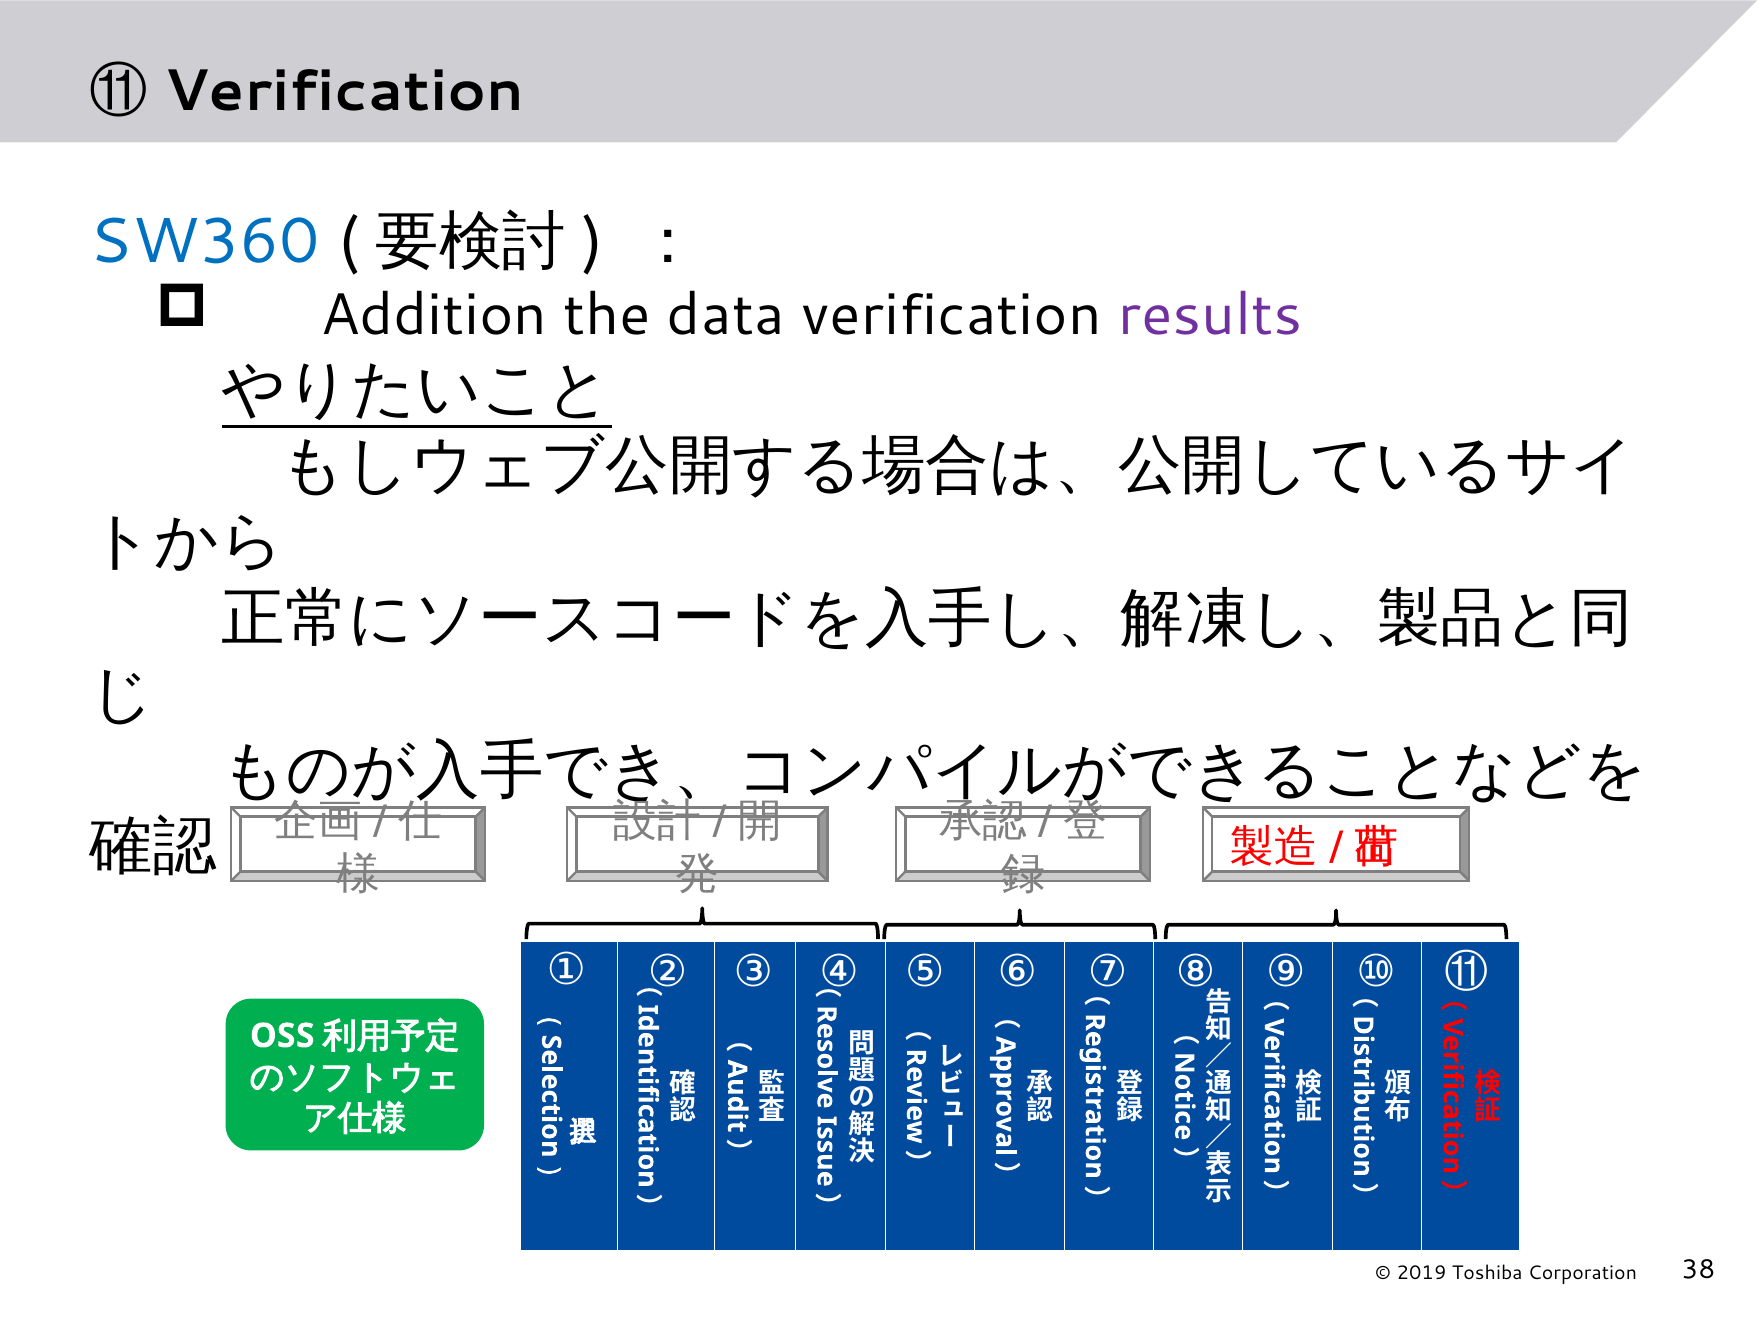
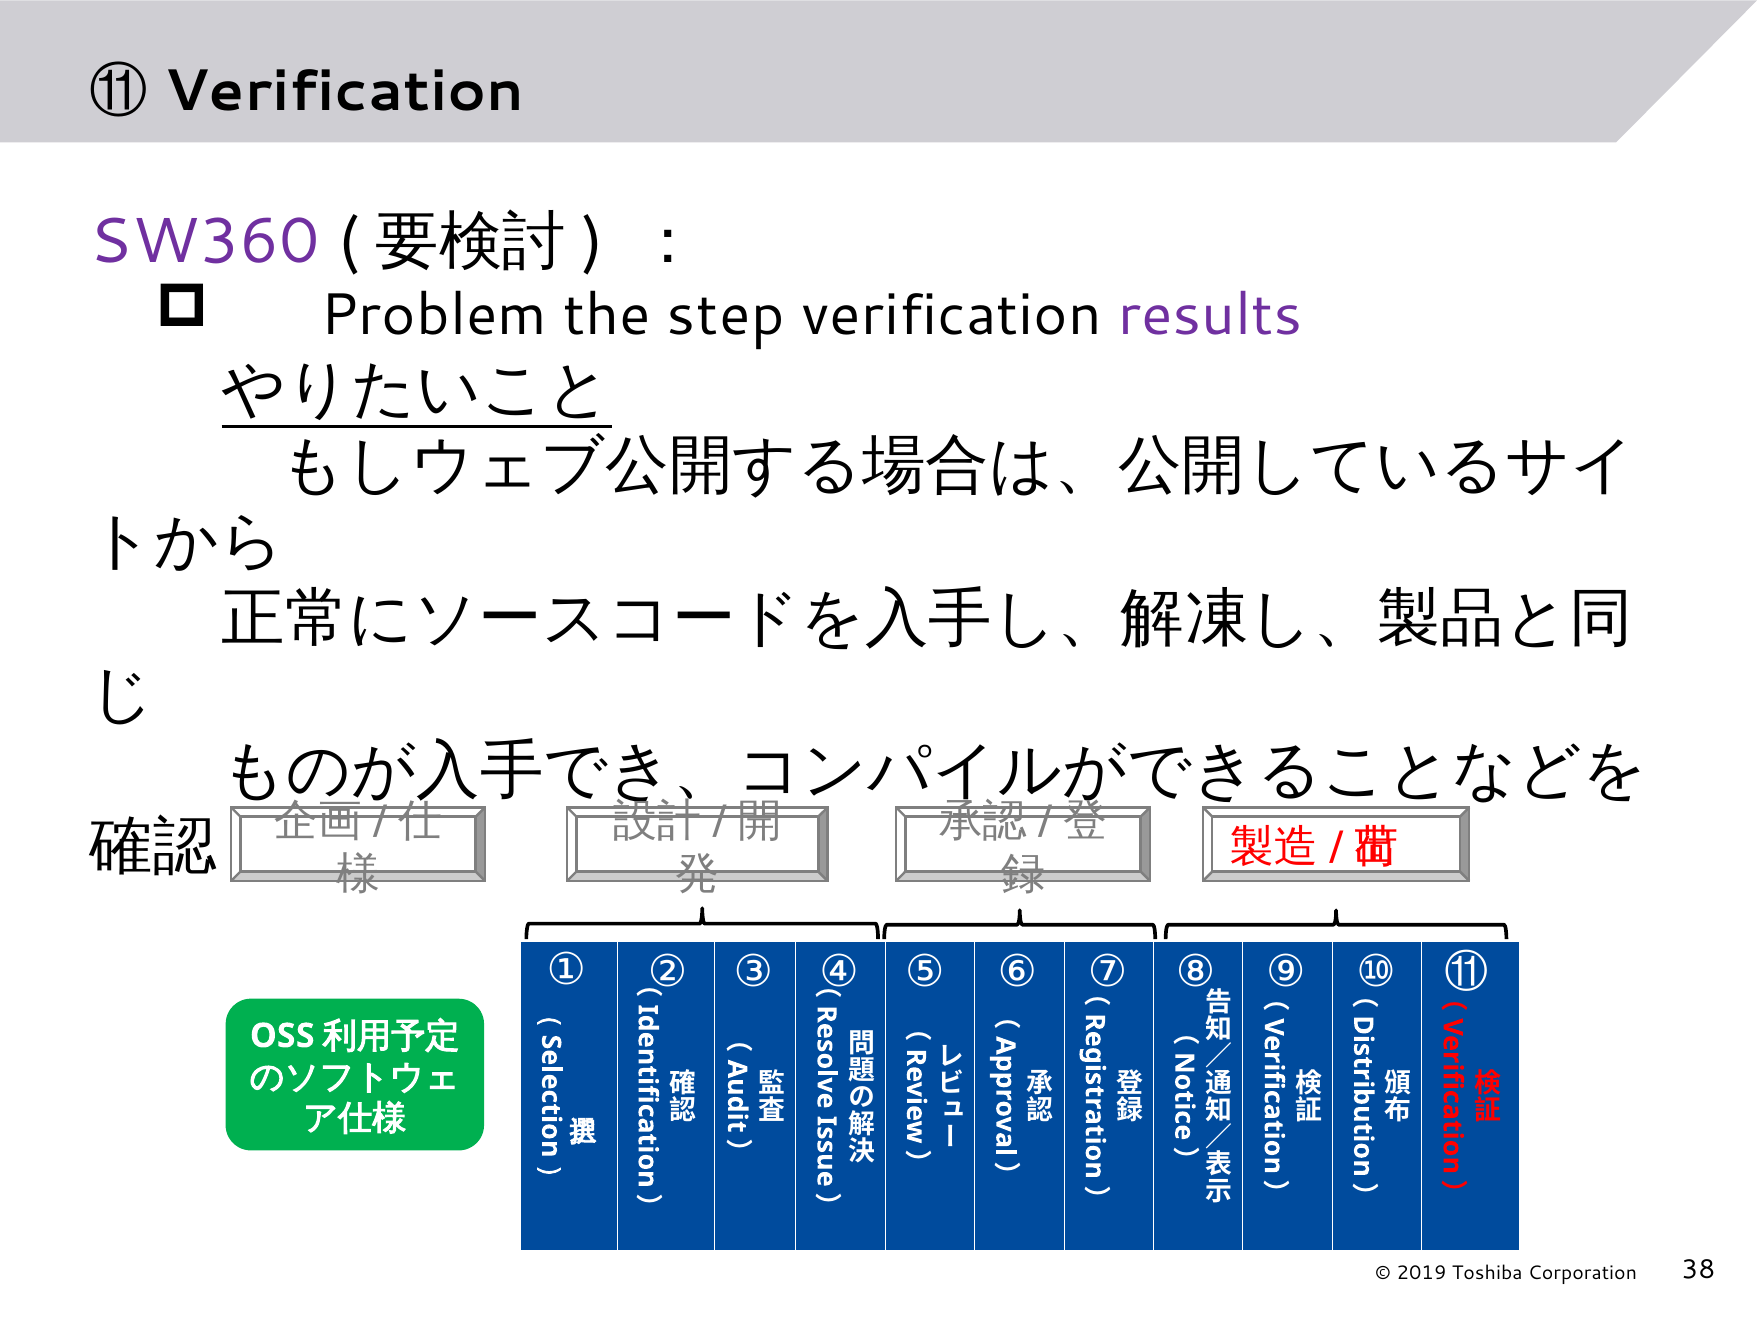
SW360 colour: blue -> purple
Addition: Addition -> Problem
data: data -> step
